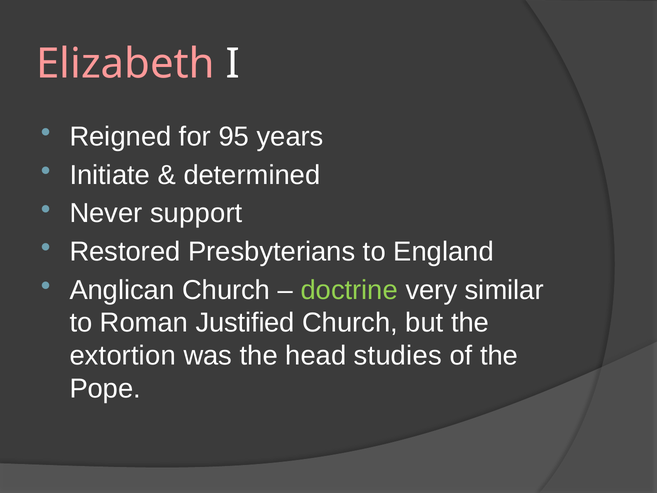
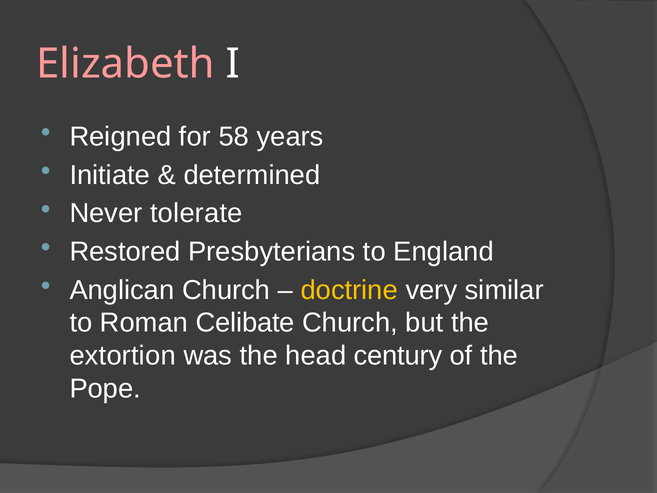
95: 95 -> 58
support: support -> tolerate
doctrine colour: light green -> yellow
Justified: Justified -> Celibate
studies: studies -> century
